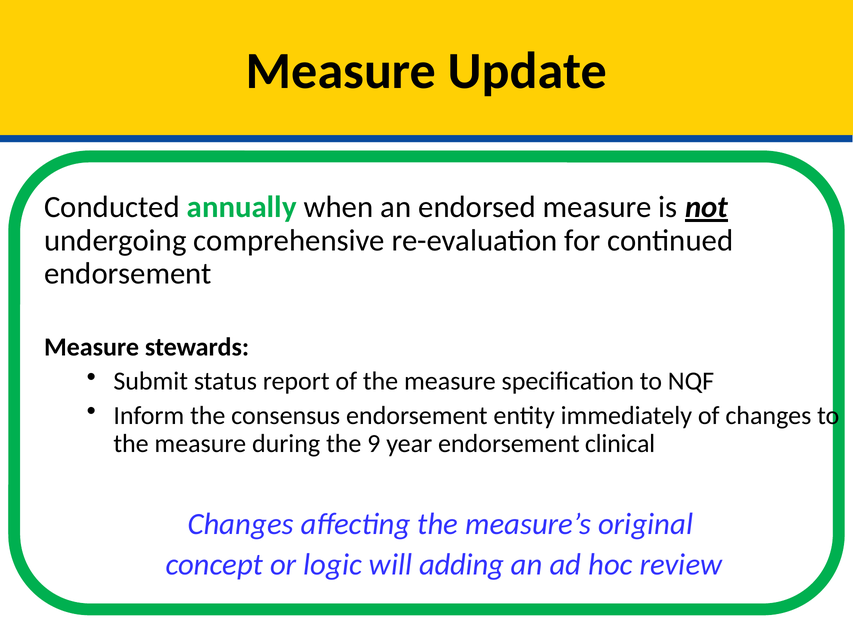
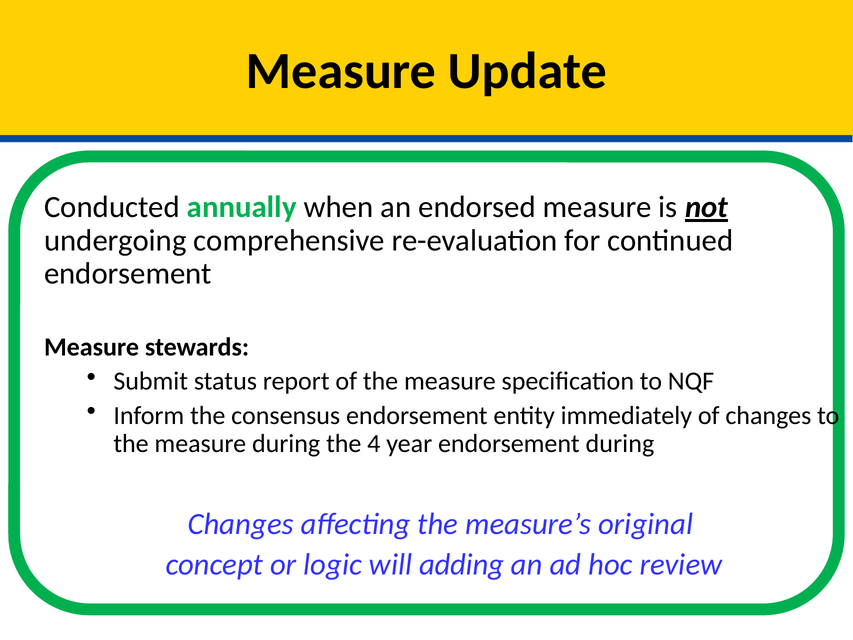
9: 9 -> 4
endorsement clinical: clinical -> during
